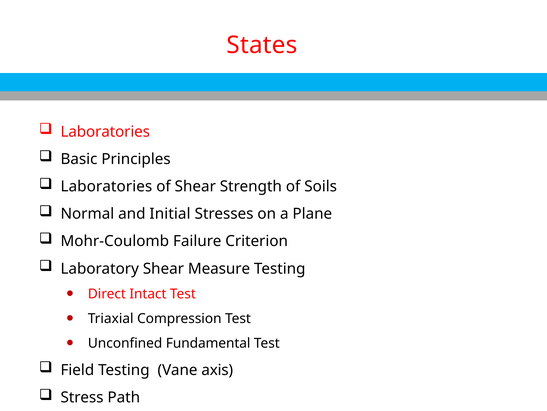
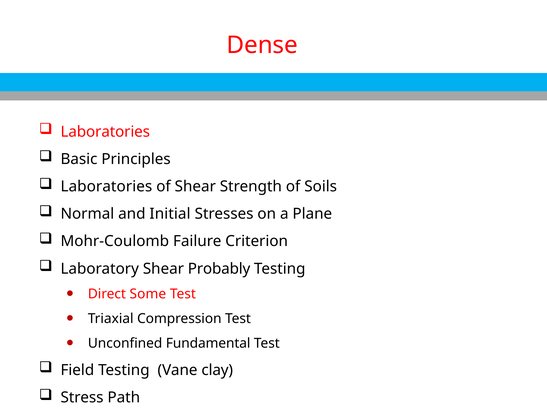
States: States -> Dense
Measure: Measure -> Probably
Intact: Intact -> Some
axis: axis -> clay
